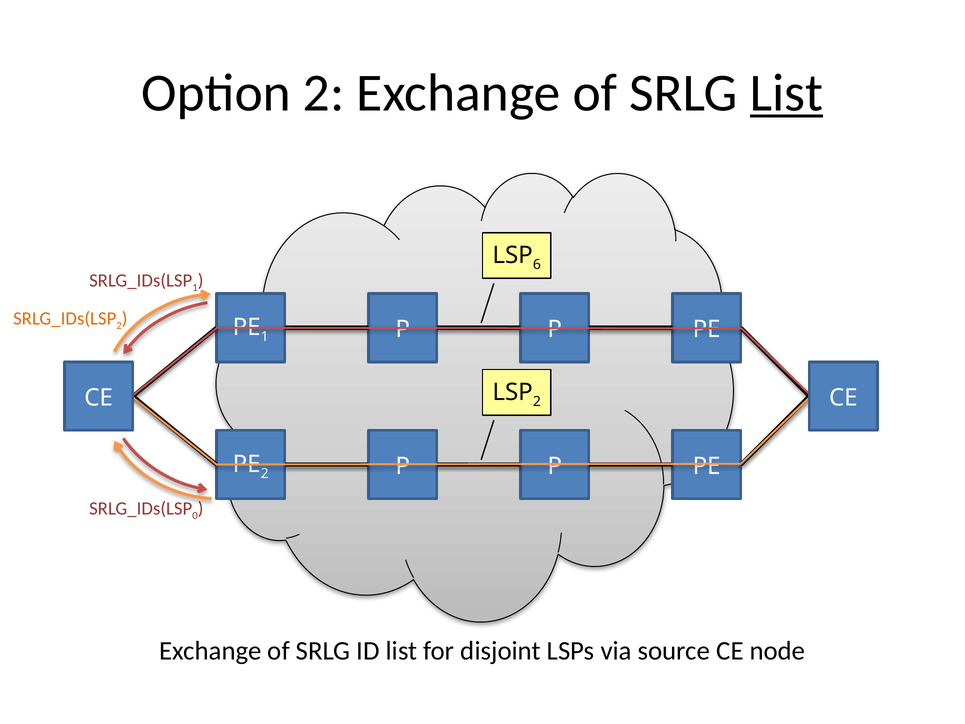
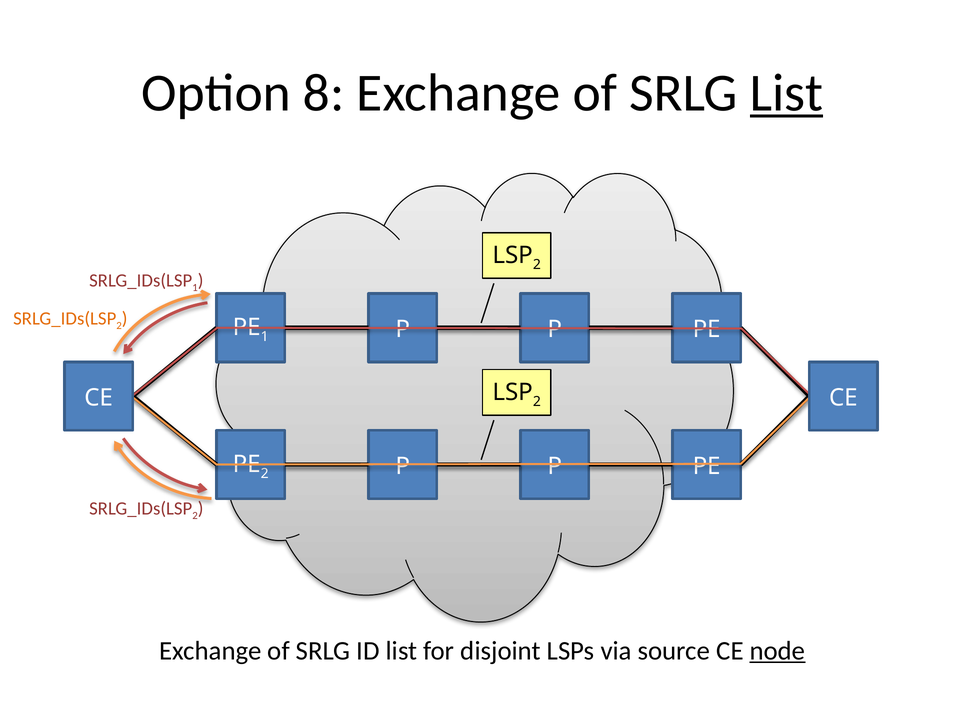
Option 2: 2 -> 8
6 at (537, 265): 6 -> 2
0 at (195, 516): 0 -> 2
node underline: none -> present
